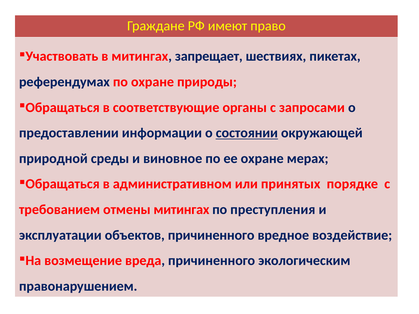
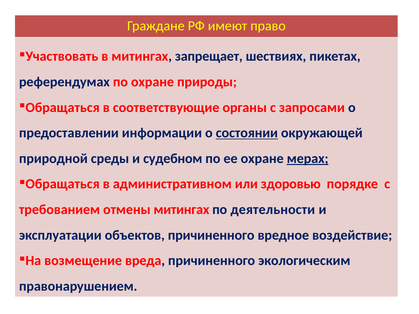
виновное: виновное -> судебном
мерах underline: none -> present
принятых: принятых -> здоровью
преступления: преступления -> деятельности
